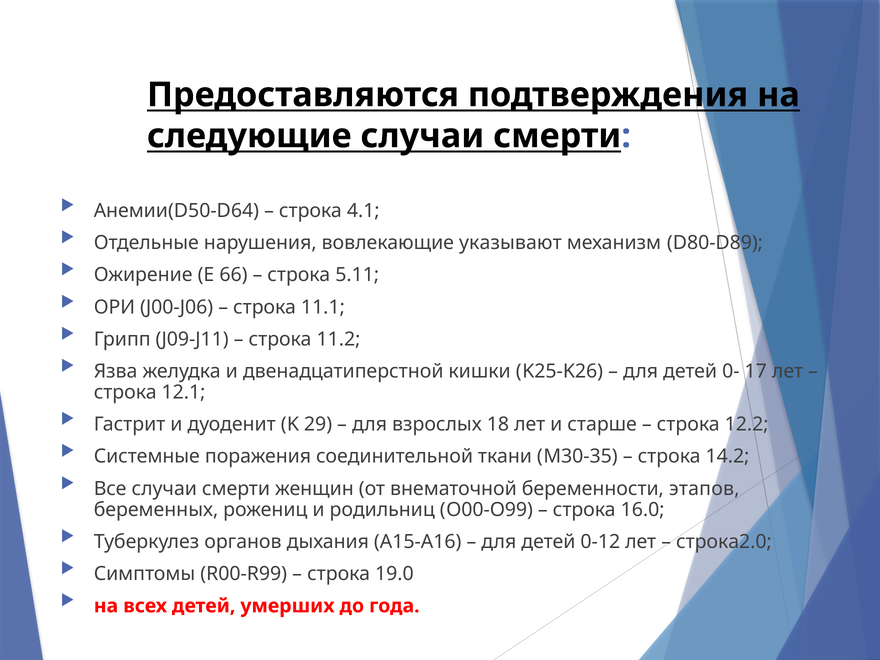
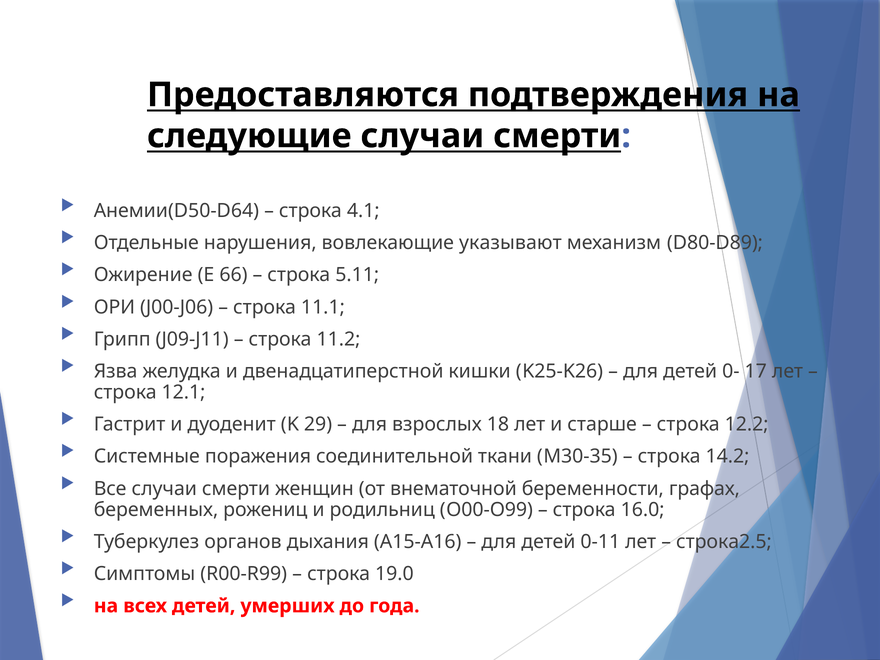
этапов: этапов -> графах
0-12: 0-12 -> 0-11
строка2.0: строка2.0 -> строка2.5
